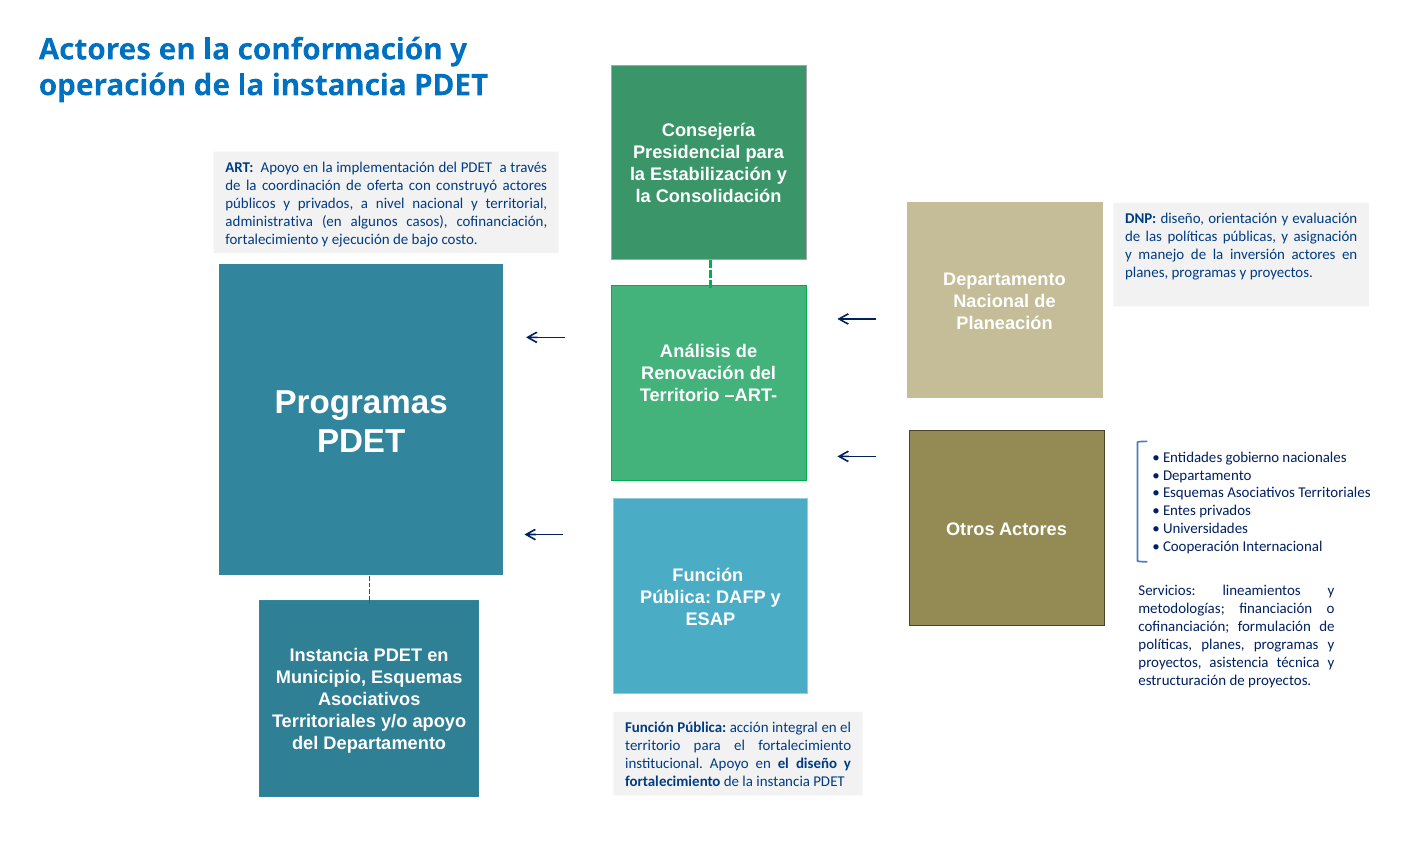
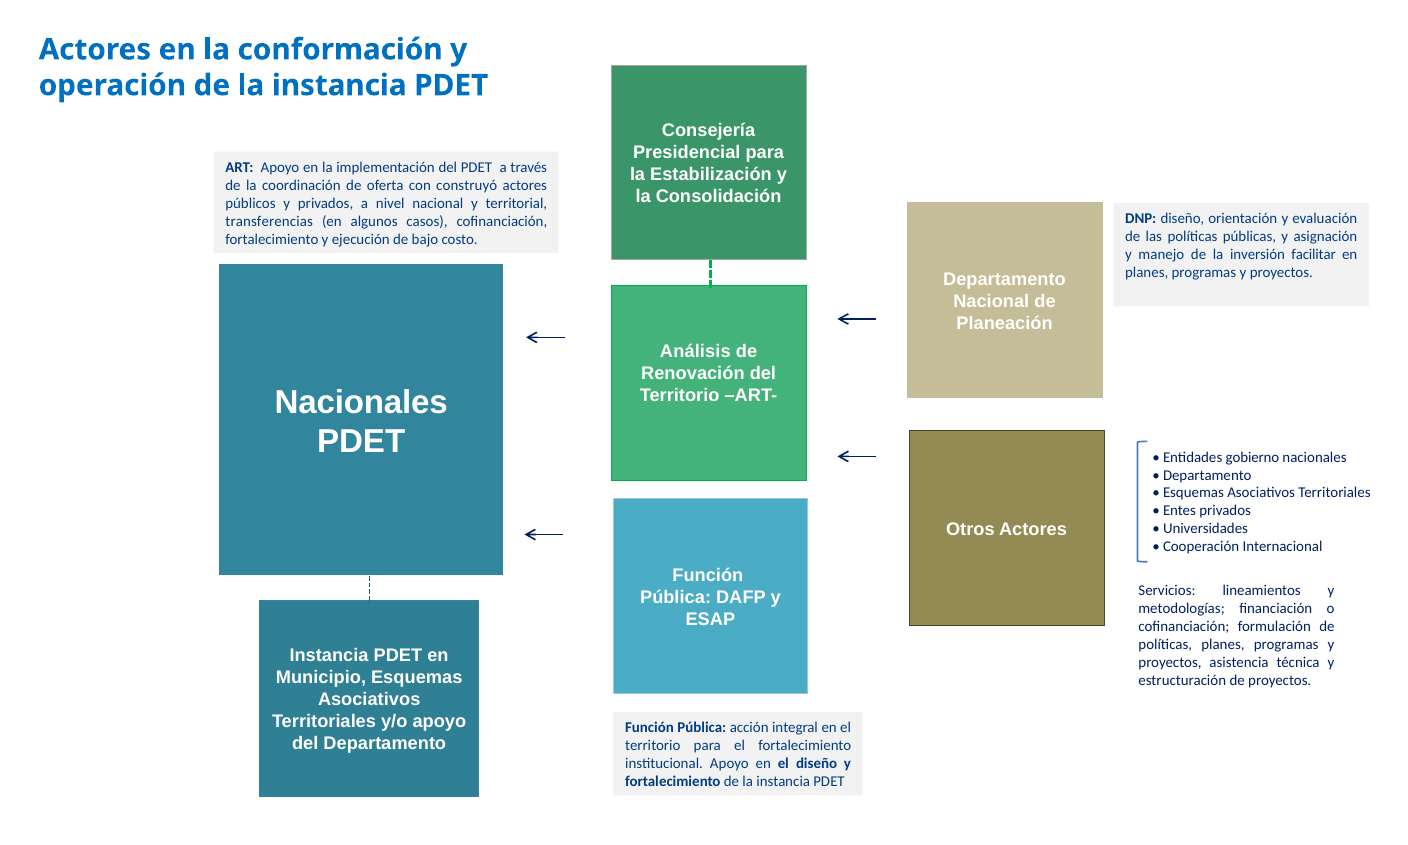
administrativa: administrativa -> transferencias
inversión actores: actores -> facilitar
Programas at (361, 402): Programas -> Nacionales
